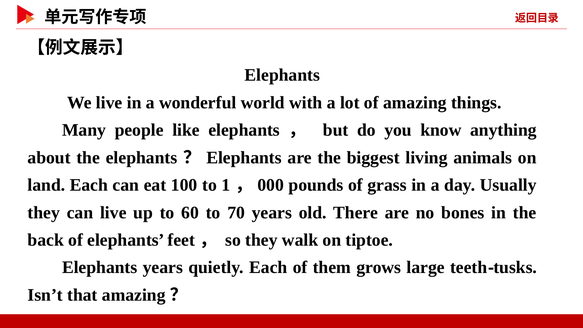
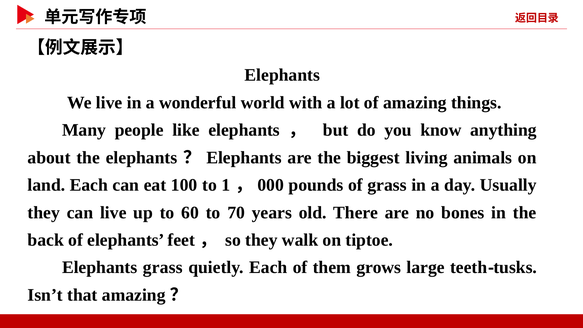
Elephants years: years -> grass
